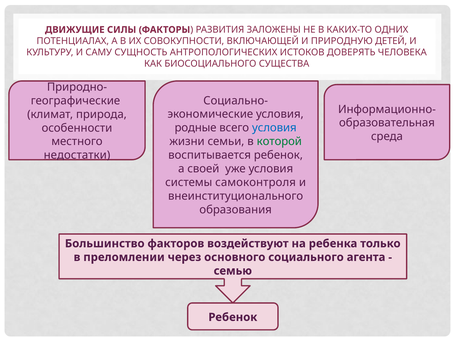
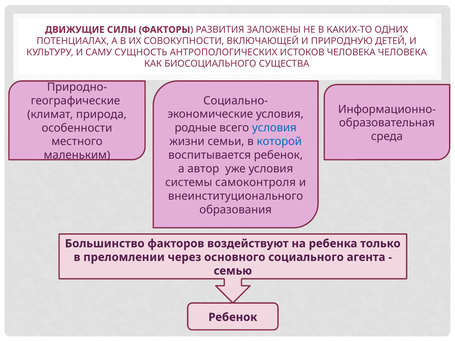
ИСТОКОВ ДОВЕРЯТЬ: ДОВЕРЯТЬ -> ЧЕЛОВЕКА
которой colour: green -> blue
недостатки: недостатки -> маленьким
своей: своей -> автор
